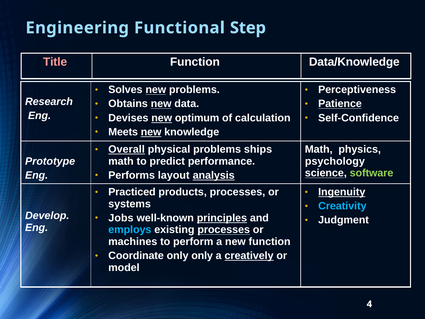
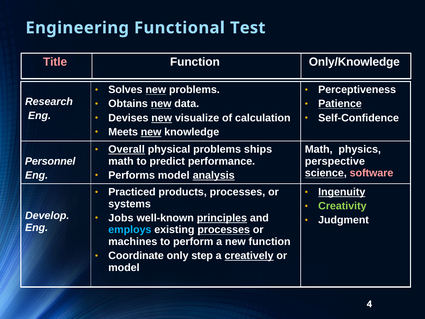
Step: Step -> Test
Data/Knowledge: Data/Knowledge -> Only/Knowledge
optimum: optimum -> visualize
Prototype: Prototype -> Personnel
psychology: psychology -> perspective
software colour: light green -> pink
Performs layout: layout -> model
Creativity colour: light blue -> light green
only only: only -> step
